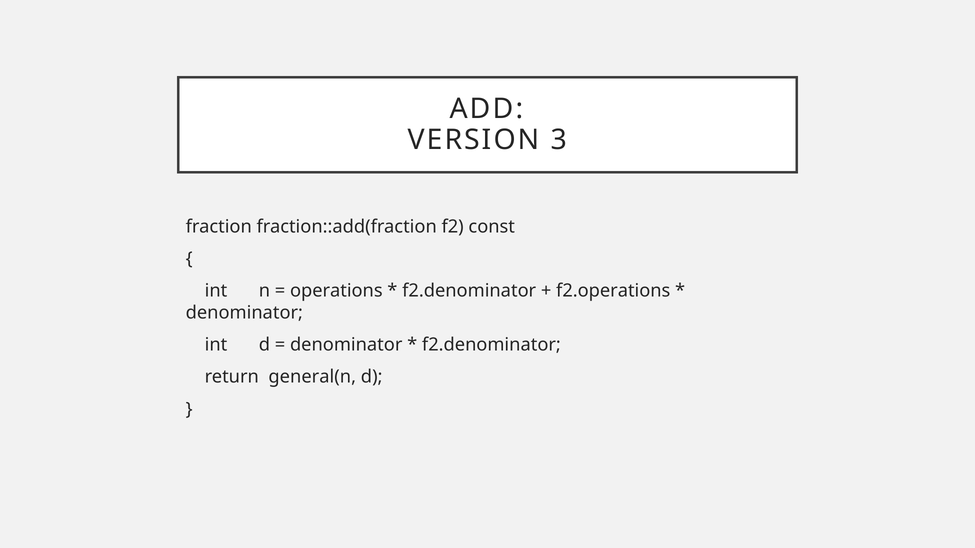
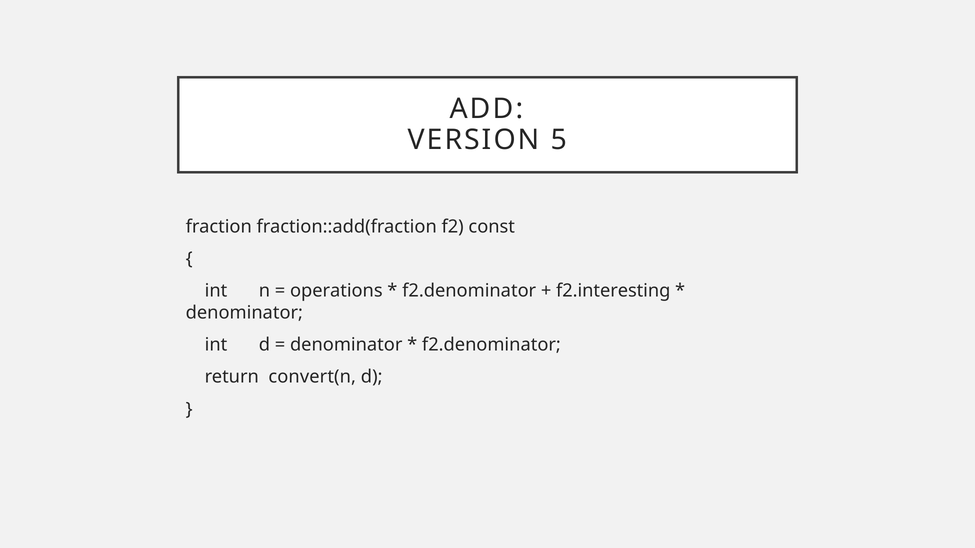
3: 3 -> 5
f2.operations: f2.operations -> f2.interesting
general(n: general(n -> convert(n
